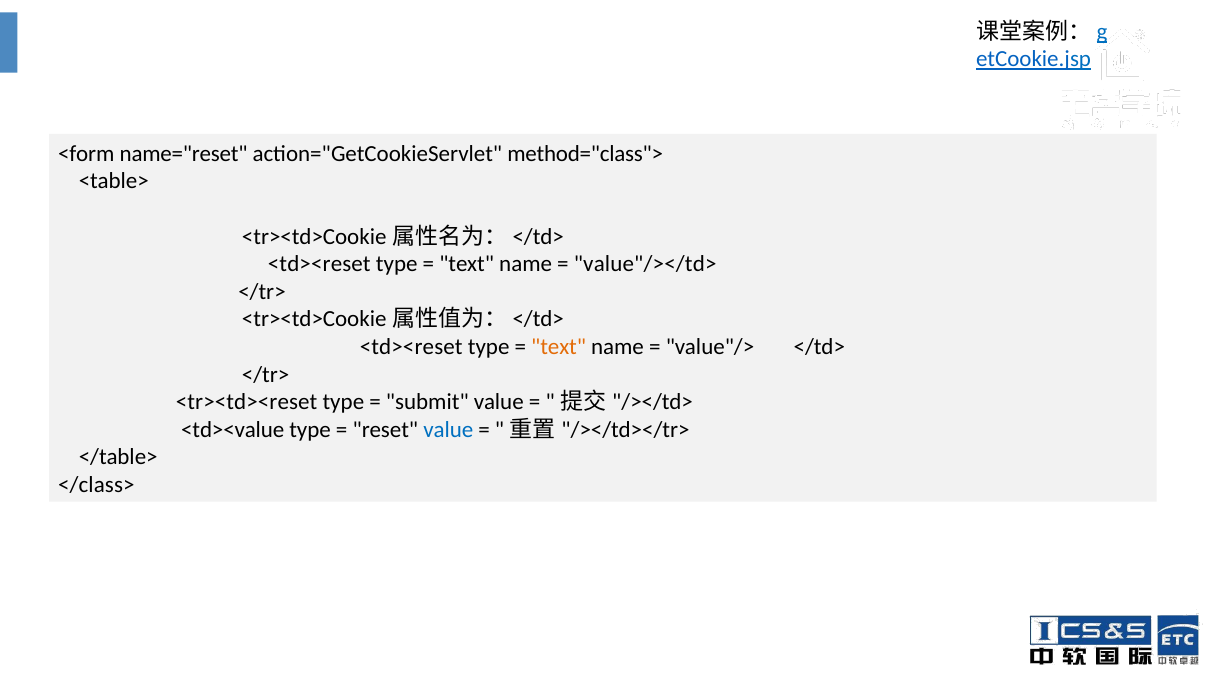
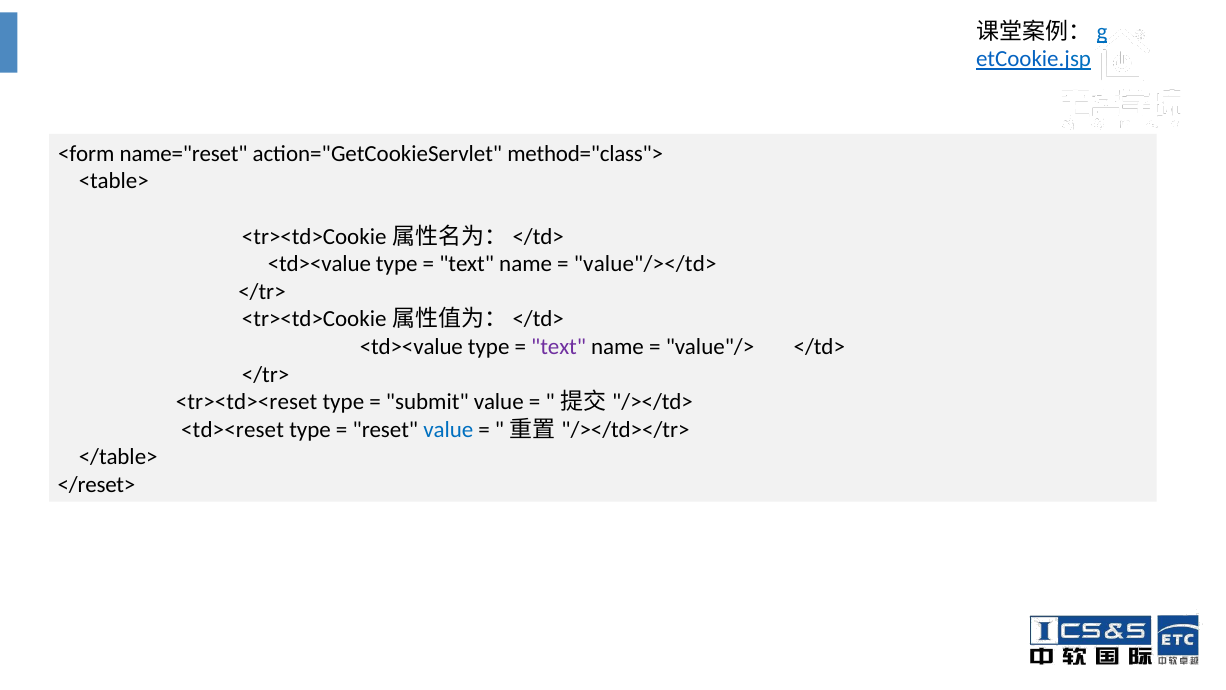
<td><reset at (319, 264): <td><reset -> <td><value
<td><reset at (411, 347): <td><reset -> <td><value
text at (559, 347) colour: orange -> purple
<td><value: <td><value -> <td><reset
</class>: </class> -> </reset>
